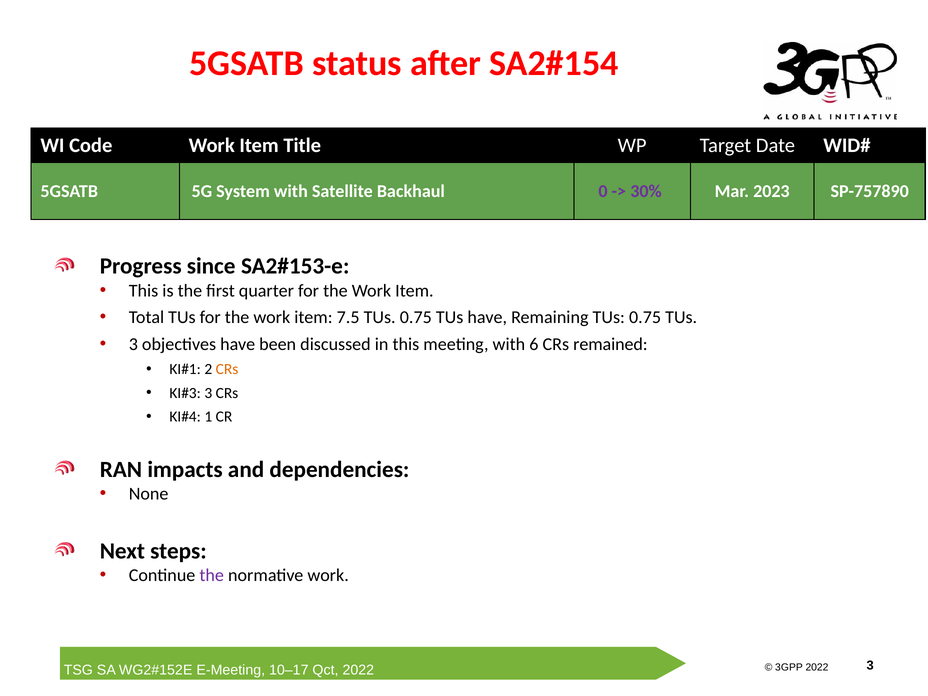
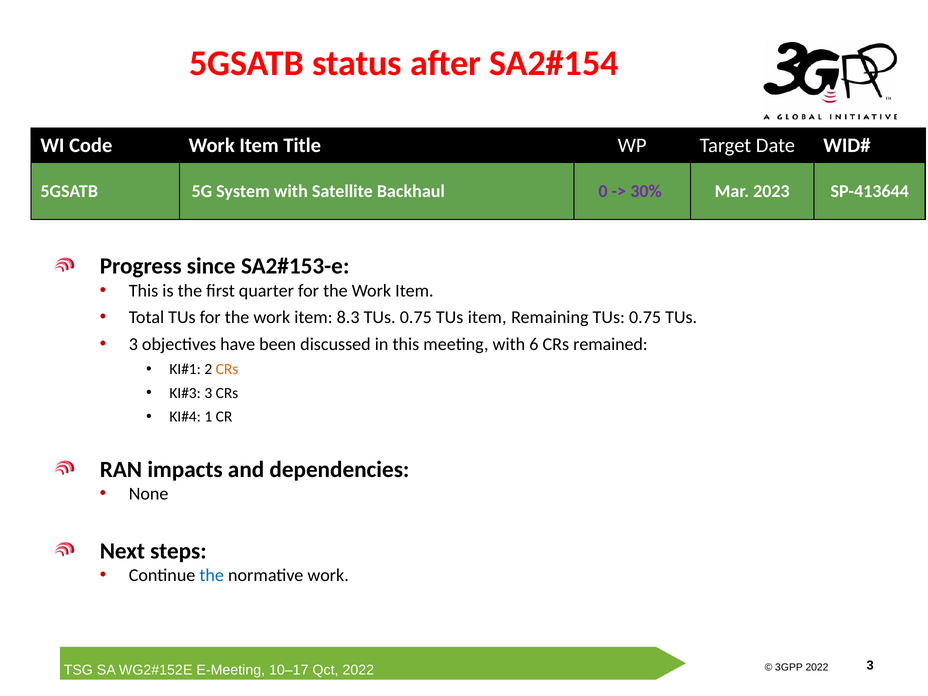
SP-757890: SP-757890 -> SP-413644
7.5: 7.5 -> 8.3
TUs have: have -> item
the at (212, 575) colour: purple -> blue
